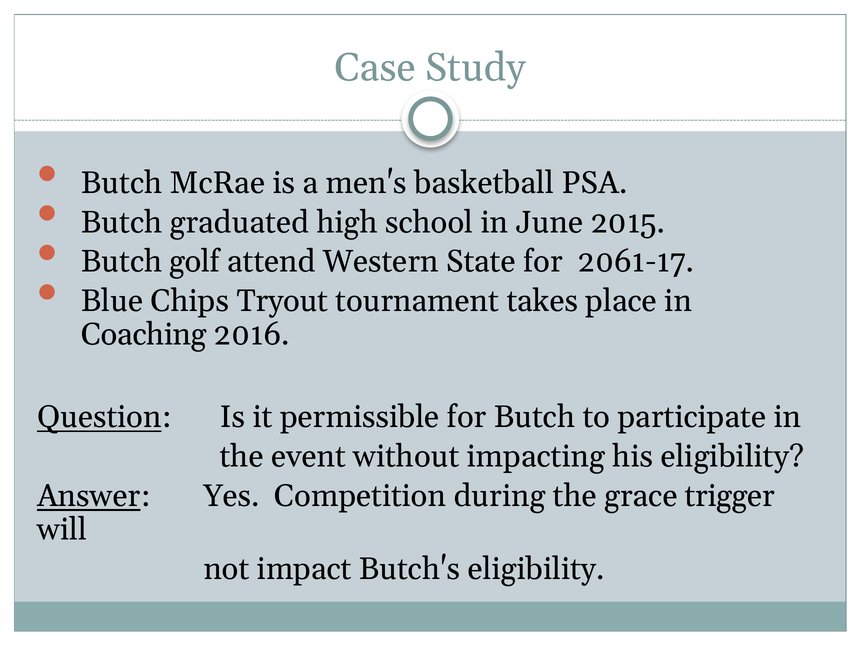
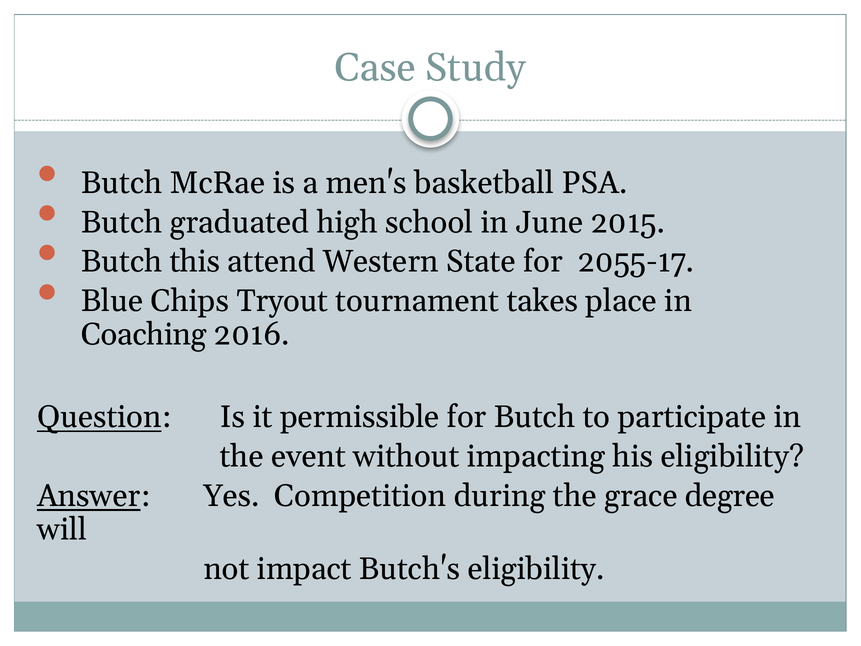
golf: golf -> this
2061-17: 2061-17 -> 2055-17
trigger: trigger -> degree
